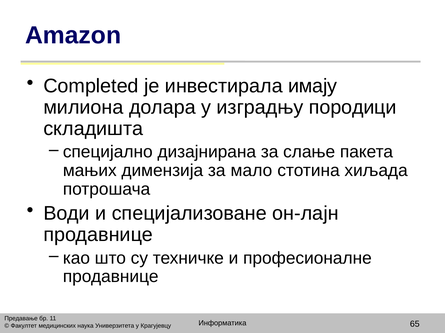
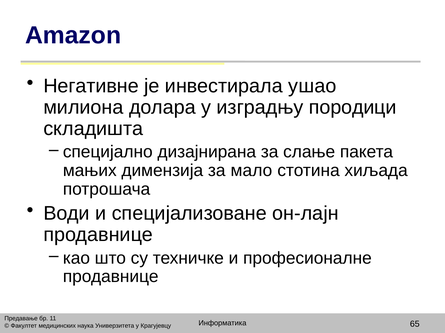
Completed: Completed -> Негативне
имају: имају -> ушао
